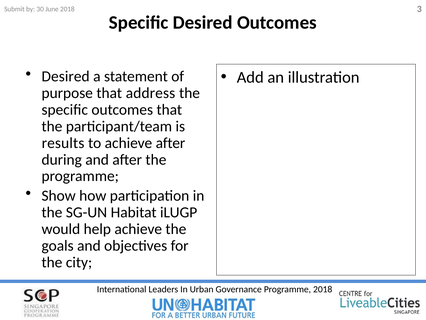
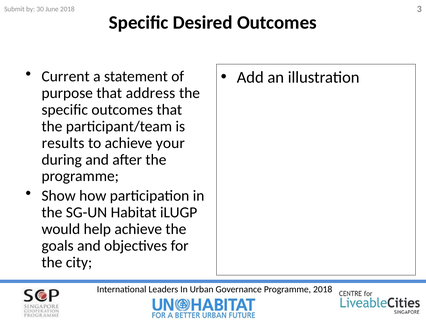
Desired at (66, 76): Desired -> Current
achieve after: after -> your
